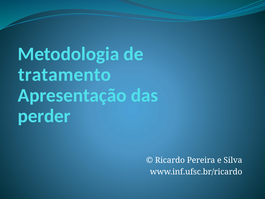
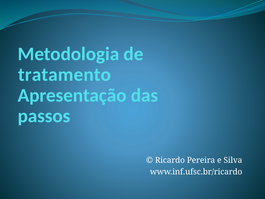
perder: perder -> passos
